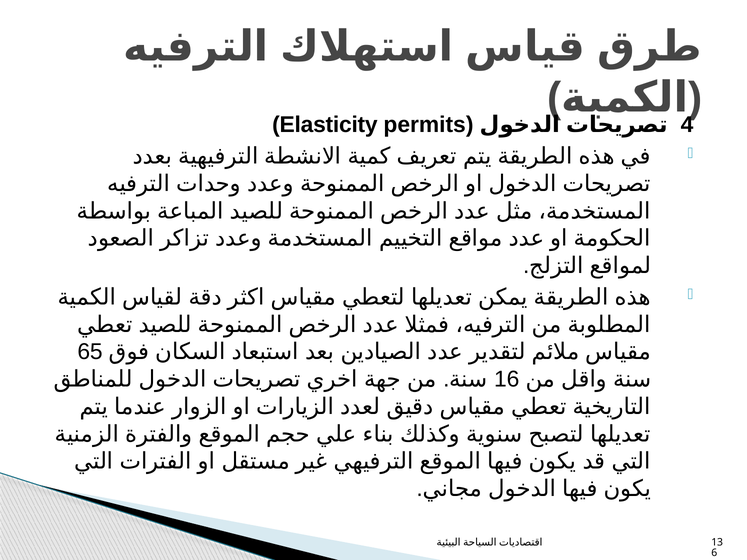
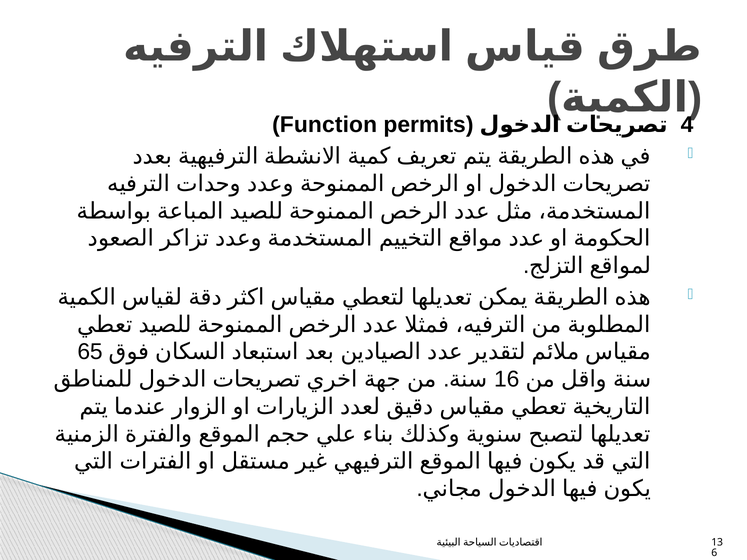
Elasticity: Elasticity -> Function
